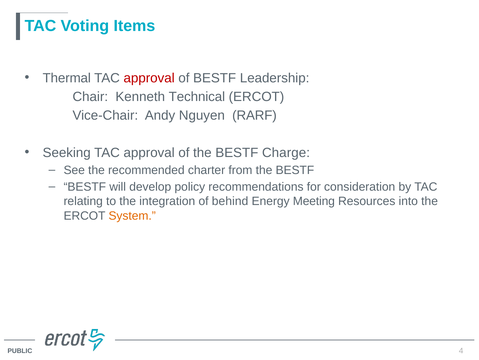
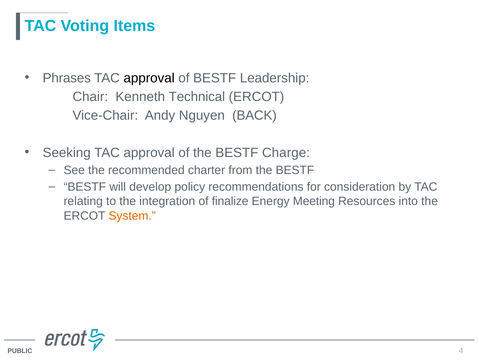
Thermal: Thermal -> Phrases
approval at (149, 78) colour: red -> black
RARF: RARF -> BACK
behind: behind -> finalize
